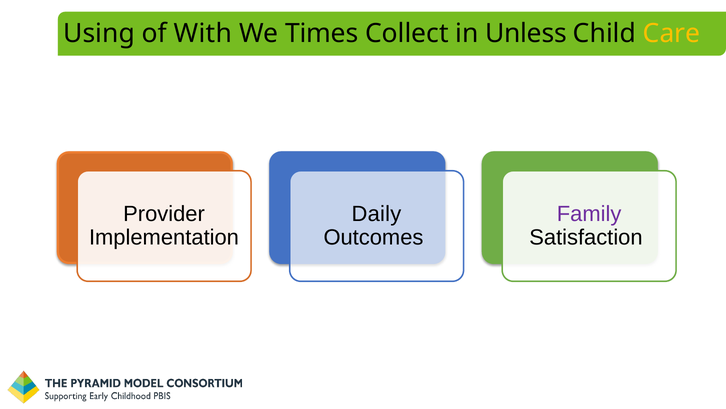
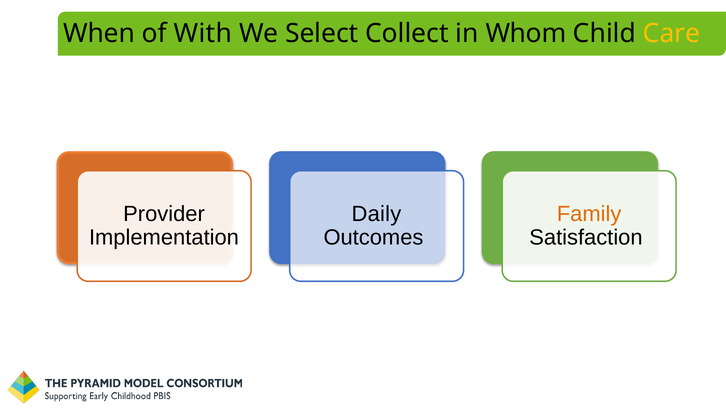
Using: Using -> When
Times: Times -> Select
Unless: Unless -> Whom
Family colour: purple -> orange
